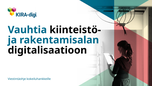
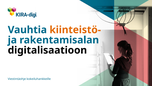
kiinteistö- colour: black -> orange
